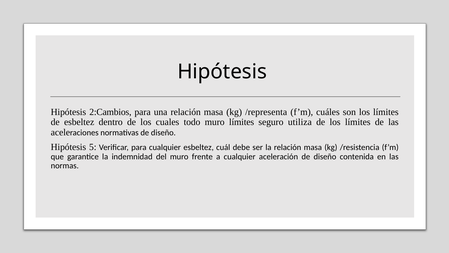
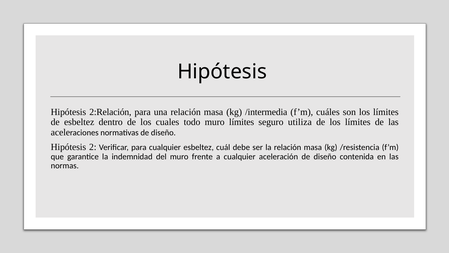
2:Cambios: 2:Cambios -> 2:Relación
/representa: /representa -> /intermedia
5: 5 -> 2
